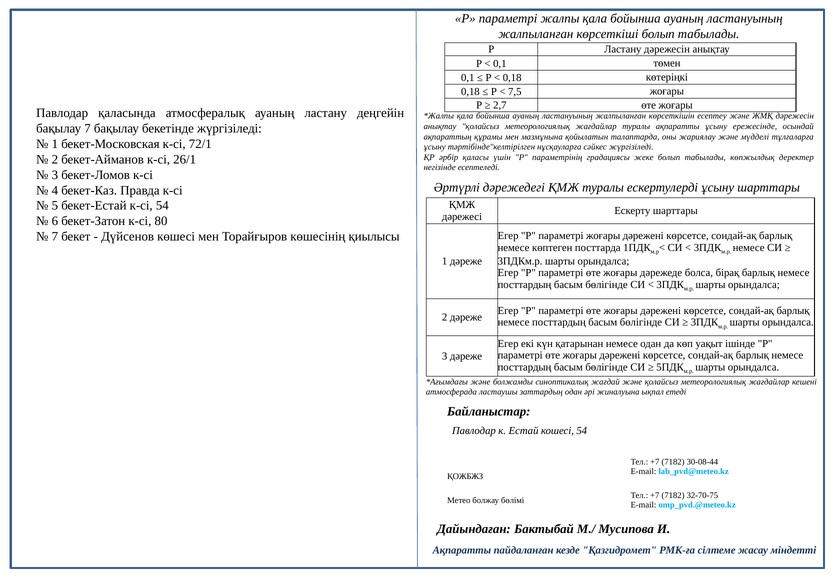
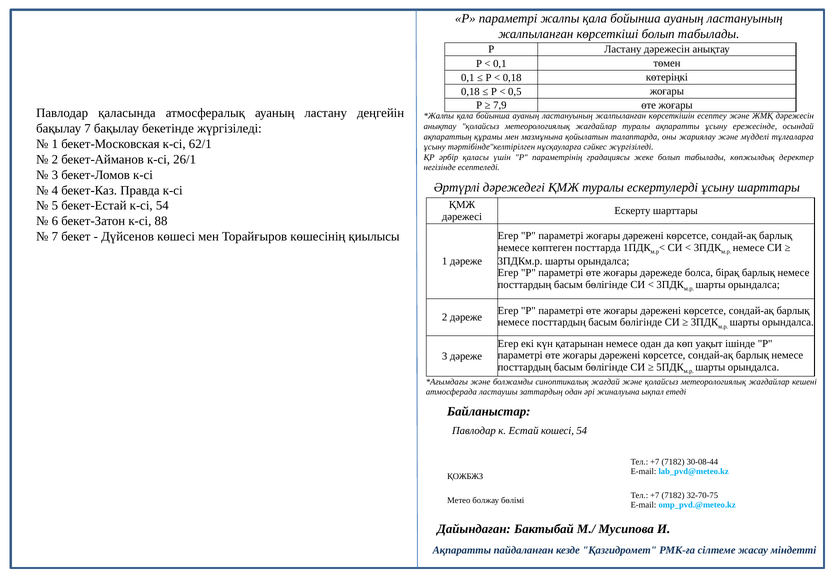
7,5: 7,5 -> 0,5
2,7: 2,7 -> 7,9
72/1: 72/1 -> 62/1
80: 80 -> 88
